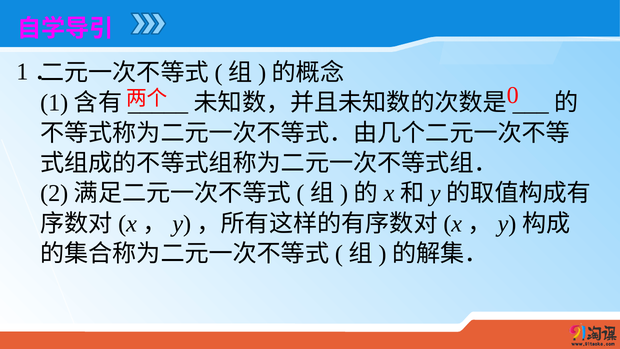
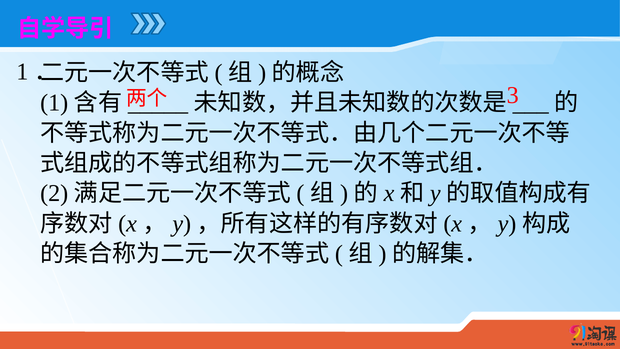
0: 0 -> 3
